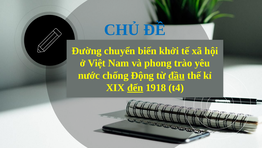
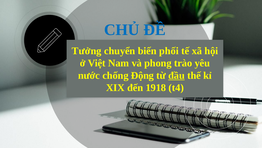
Đường: Đường -> Tưởng
khởi: khởi -> phối
đến underline: present -> none
